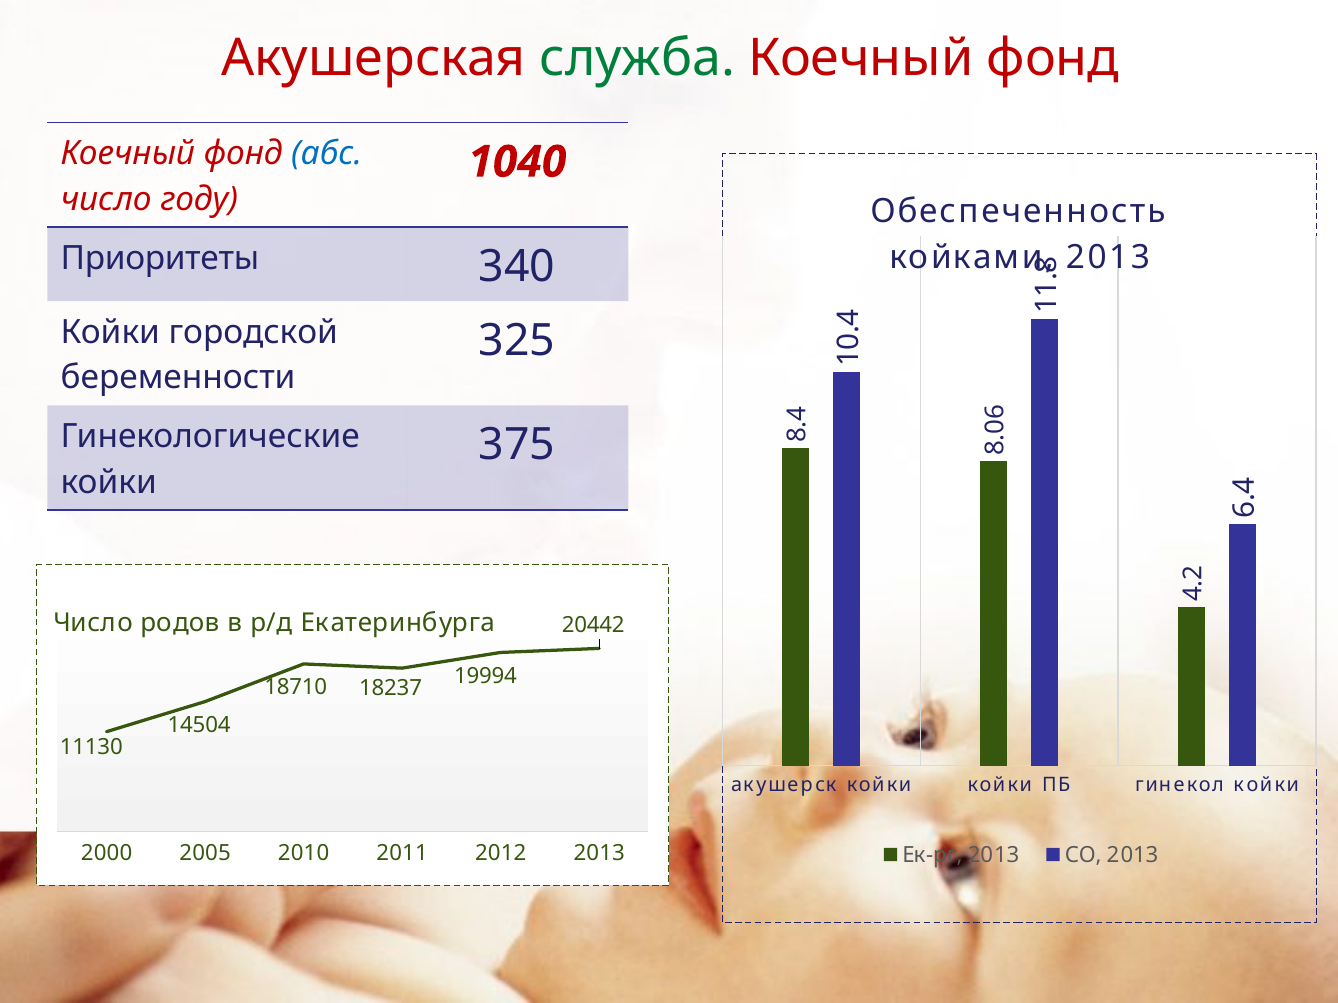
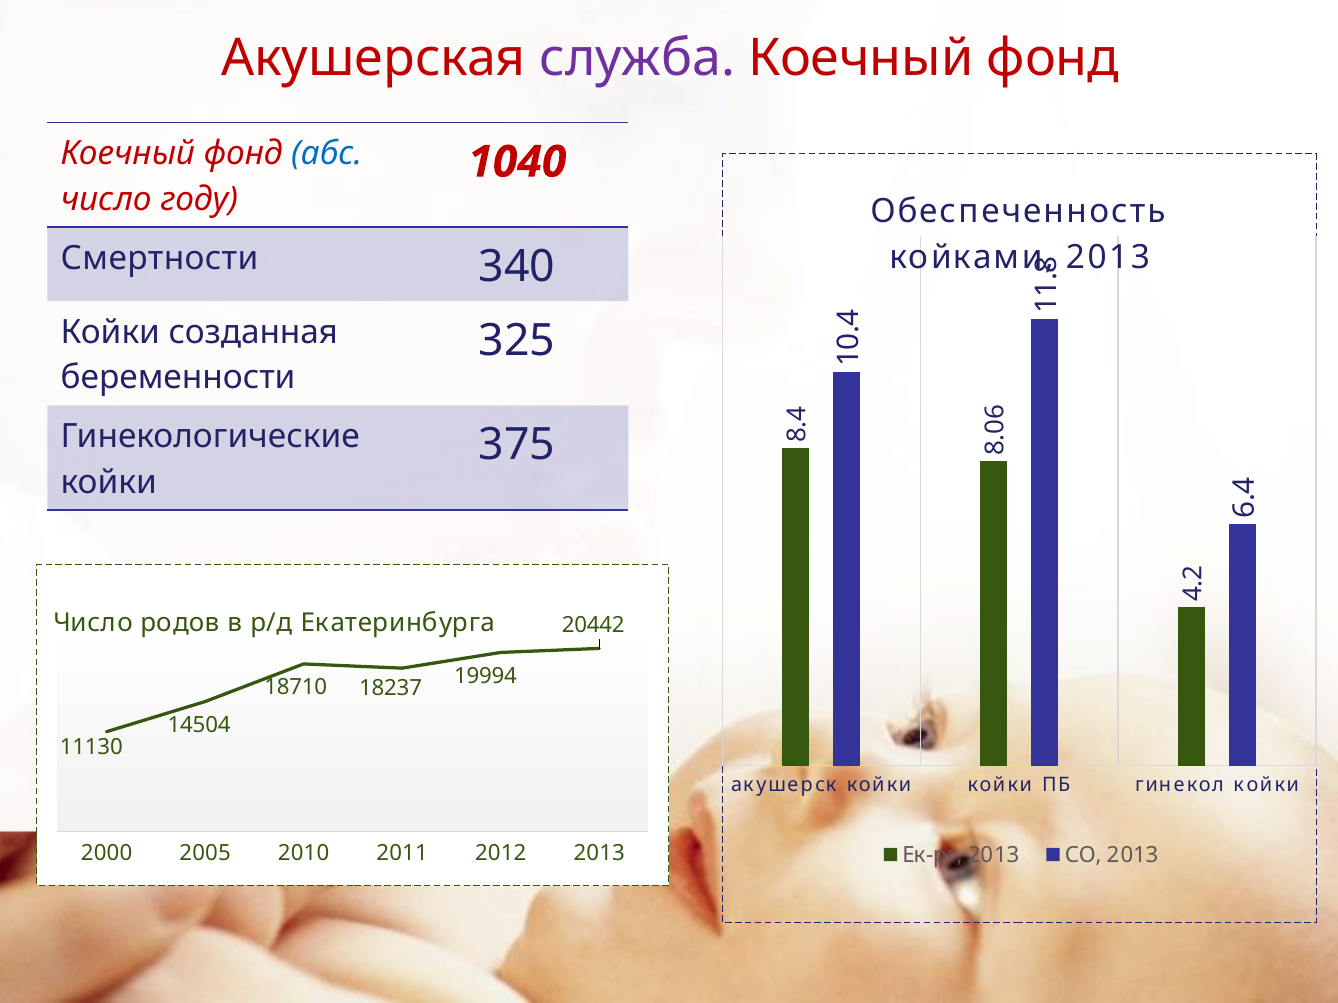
служба colour: green -> purple
Приоритеты: Приоритеты -> Смертности
городской: городской -> созданная
